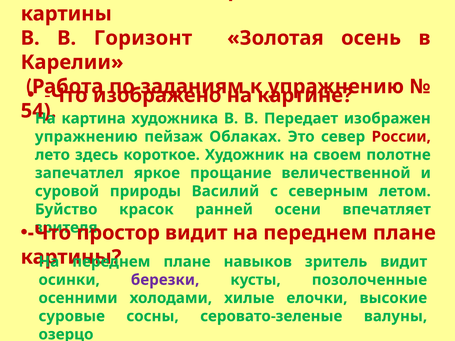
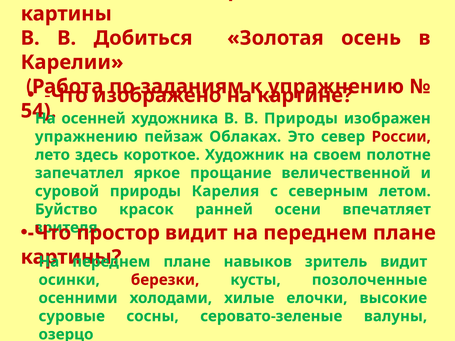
Горизонт: Горизонт -> Добиться
картина: картина -> осенней
В Передает: Передает -> Природы
Василий: Василий -> Карелия
березки colour: purple -> red
